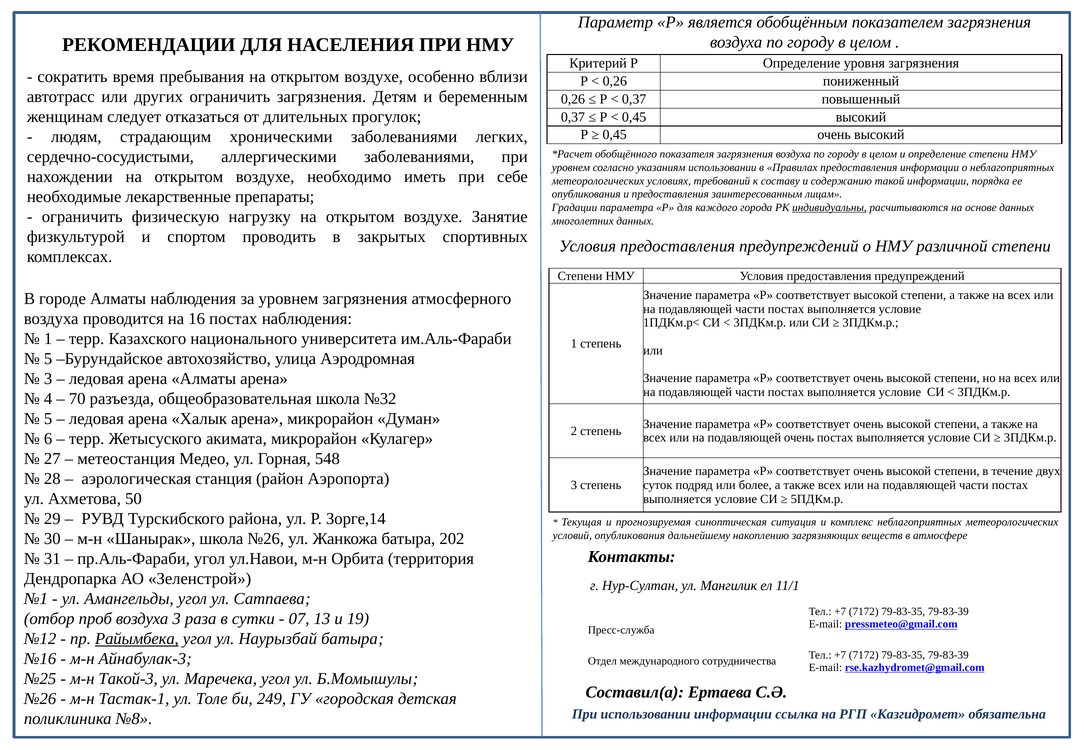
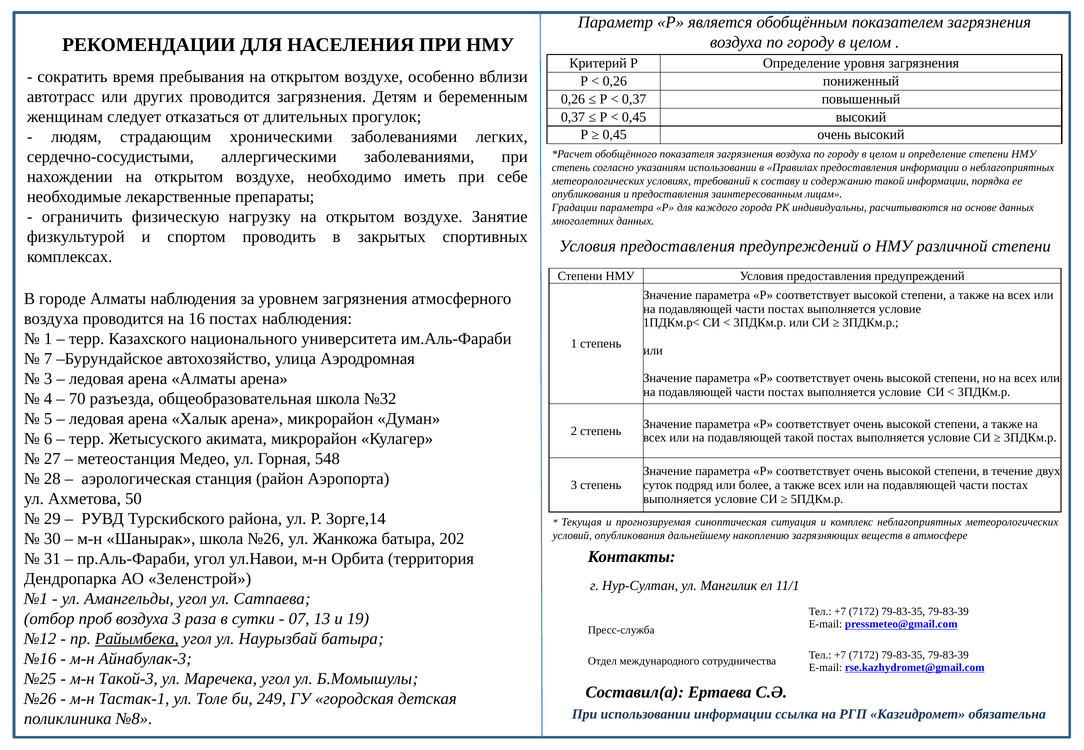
других ограничить: ограничить -> проводится
уровнем at (571, 168): уровнем -> степень
индивидуальны underline: present -> none
5 at (48, 359): 5 -> 7
подавляющей очень: очень -> такой
